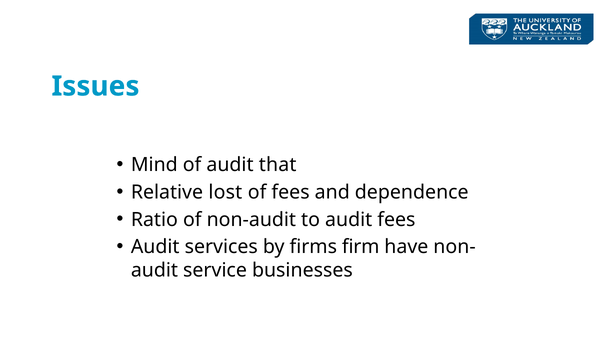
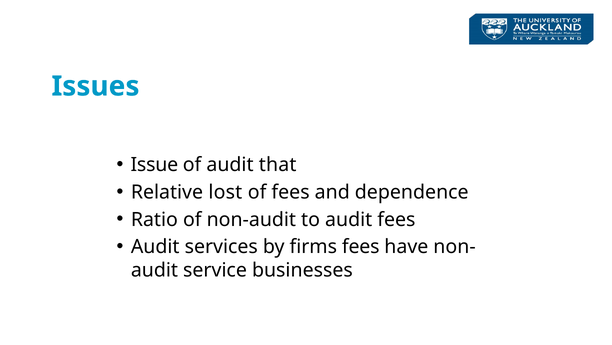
Mind: Mind -> Issue
firms firm: firm -> fees
